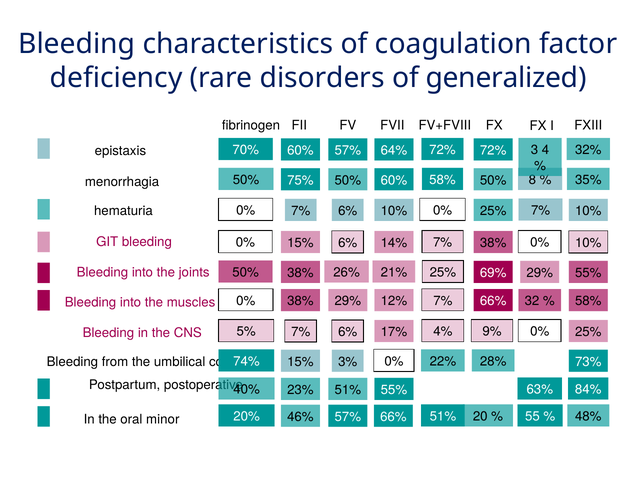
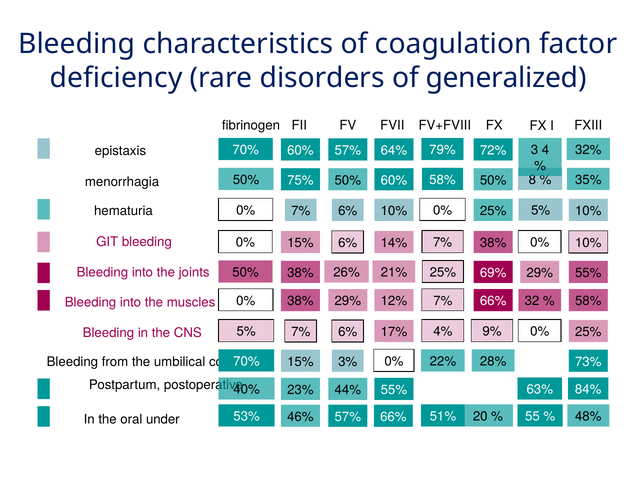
57% 72%: 72% -> 79%
7% at (541, 210): 7% -> 5%
74% at (246, 361): 74% -> 70%
51% at (348, 390): 51% -> 44%
20%: 20% -> 53%
minor: minor -> under
